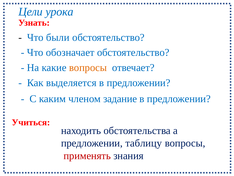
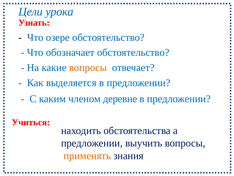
были: были -> озере
задание: задание -> деревне
таблицу: таблицу -> выучить
применять colour: red -> orange
